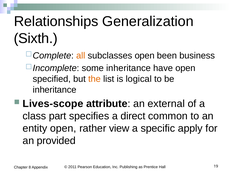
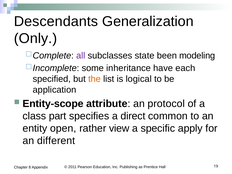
Relationships: Relationships -> Descendants
Sixth: Sixth -> Only
all colour: orange -> purple
subclasses open: open -> state
business: business -> modeling
have open: open -> each
inheritance at (55, 90): inheritance -> application
Lives-scope: Lives-scope -> Entity-scope
external: external -> protocol
provided: provided -> different
